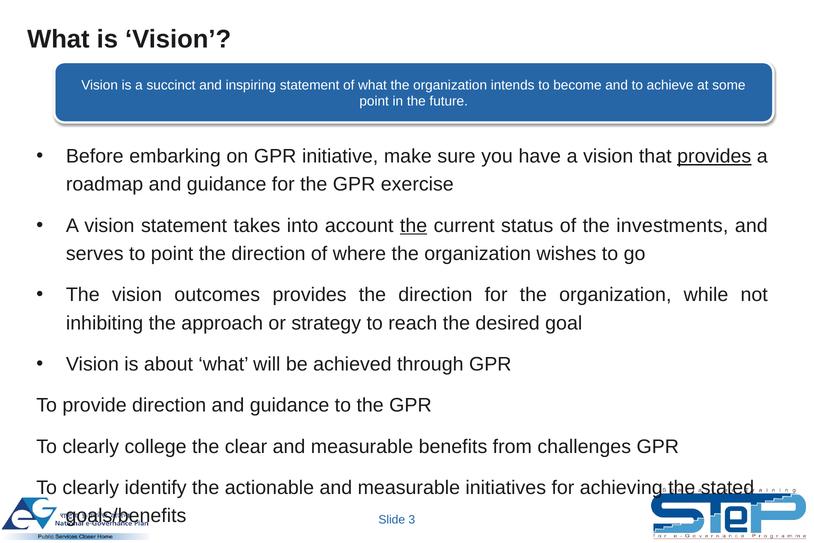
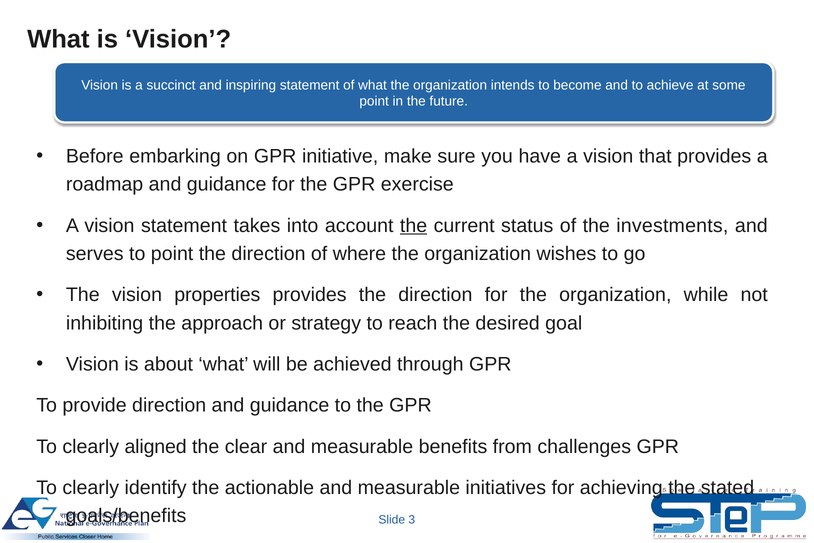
provides at (714, 156) underline: present -> none
outcomes: outcomes -> properties
college: college -> aligned
